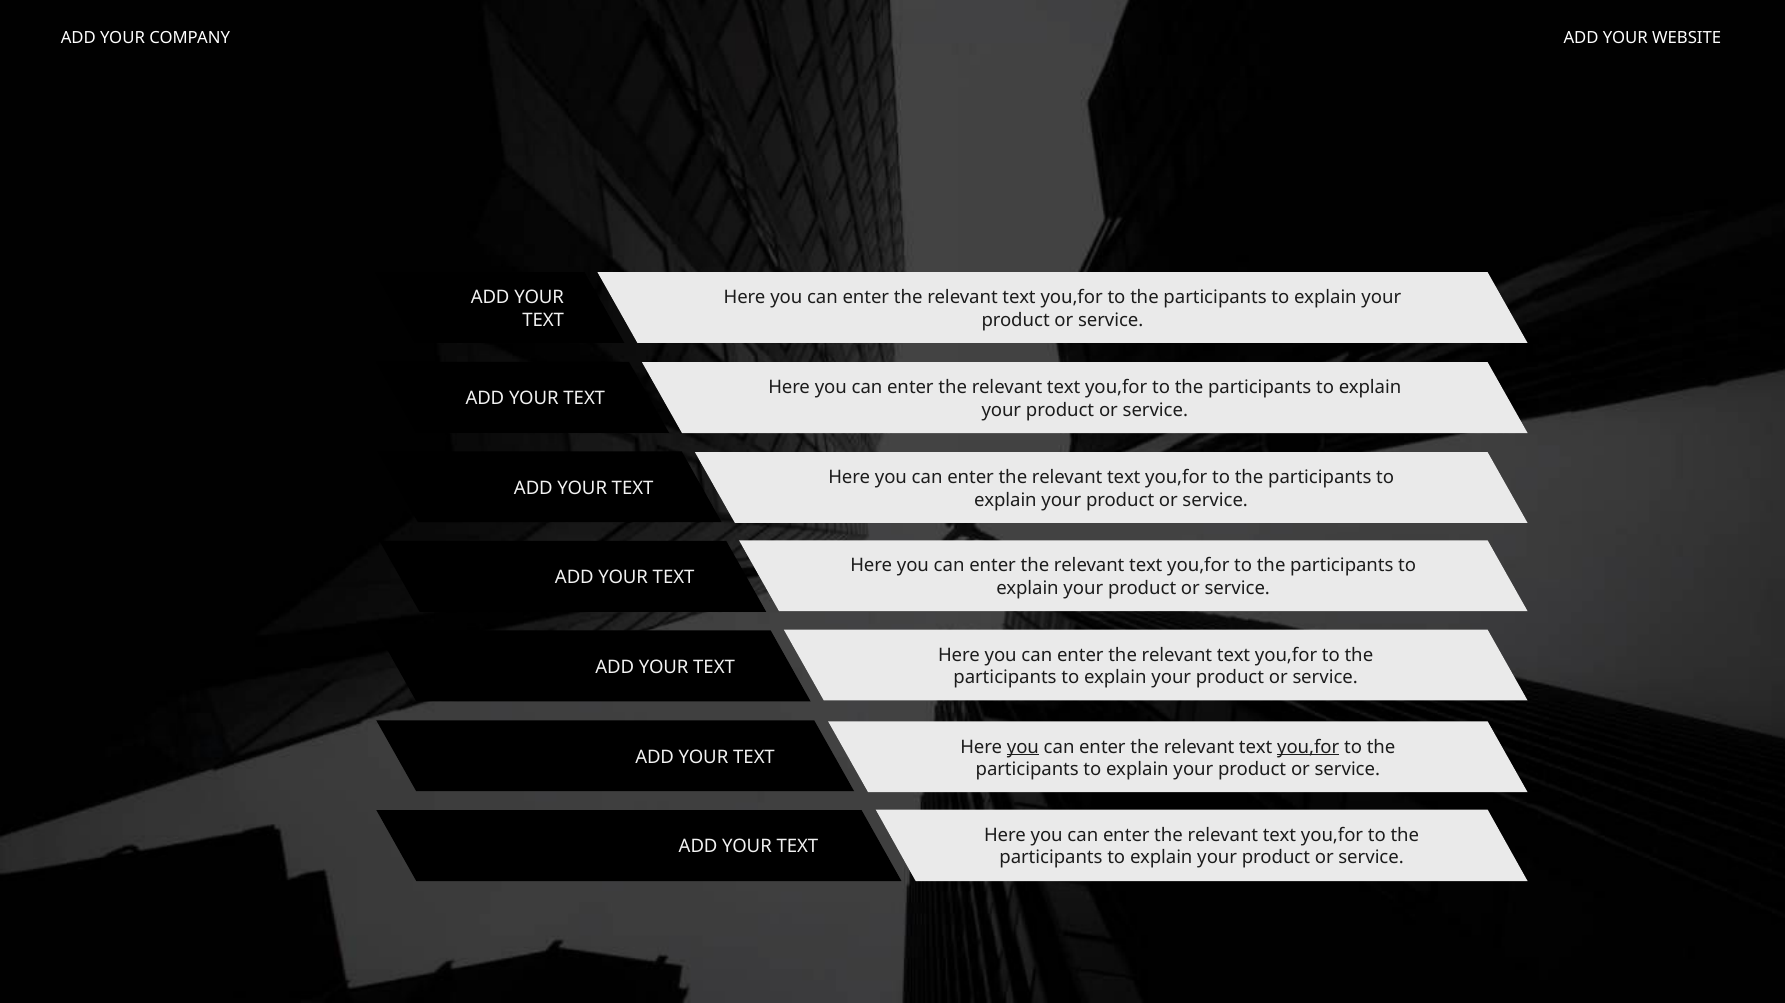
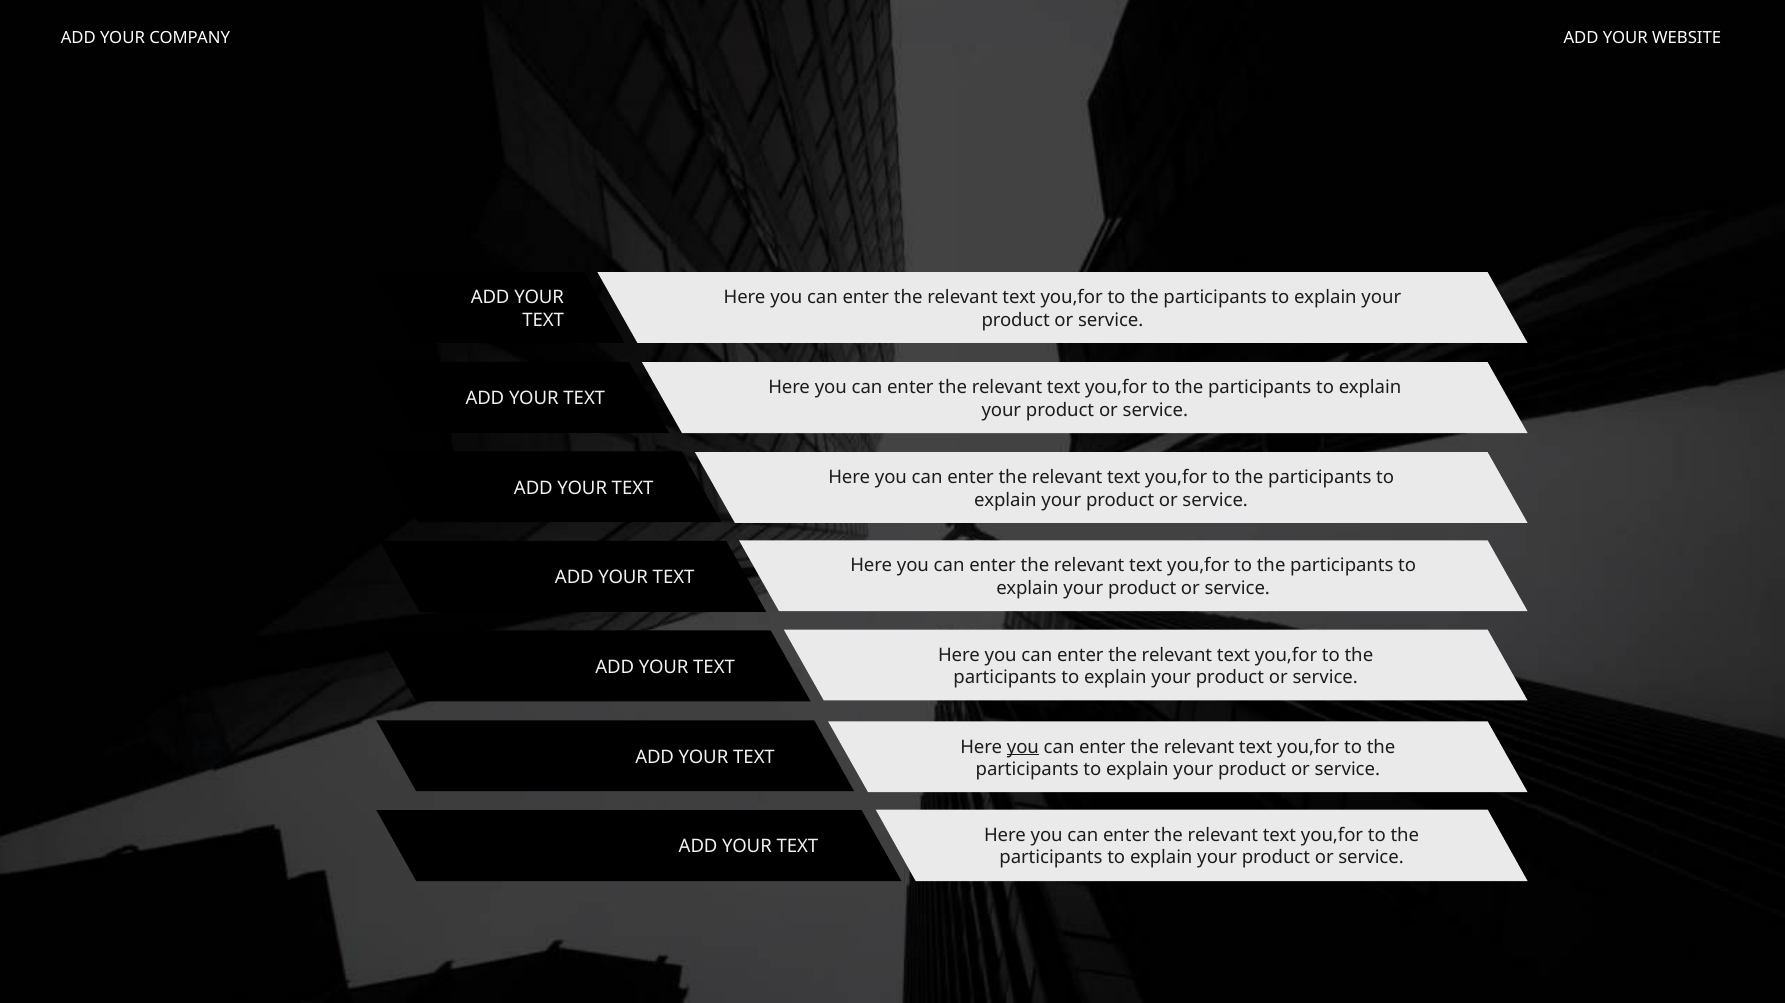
you,for at (1308, 746) underline: present -> none
